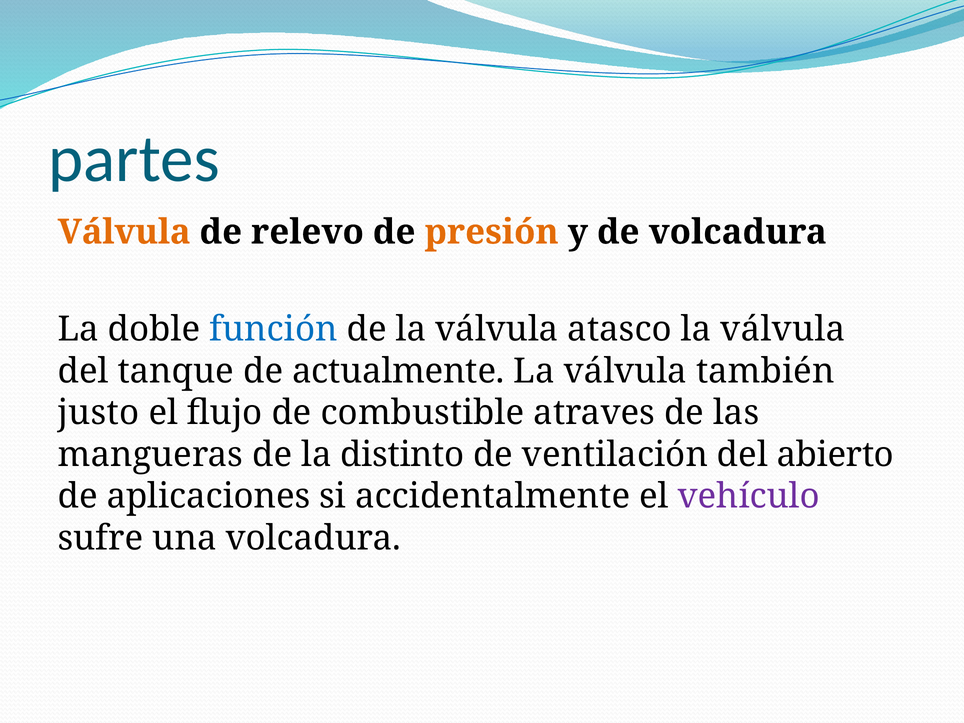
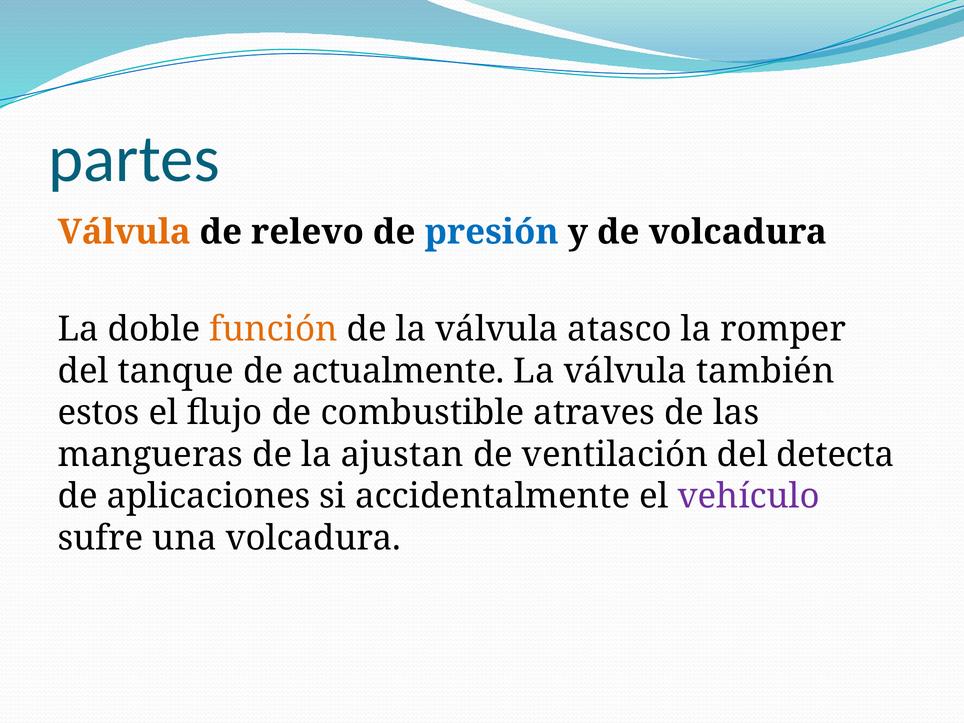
presión colour: orange -> blue
función colour: blue -> orange
válvula at (783, 329): válvula -> romper
justo: justo -> estos
distinto: distinto -> ajustan
abierto: abierto -> detecta
